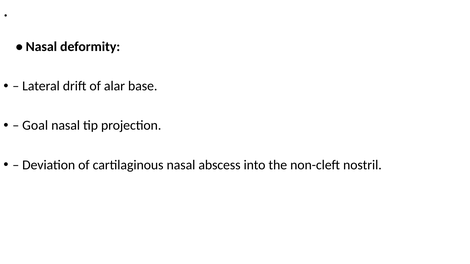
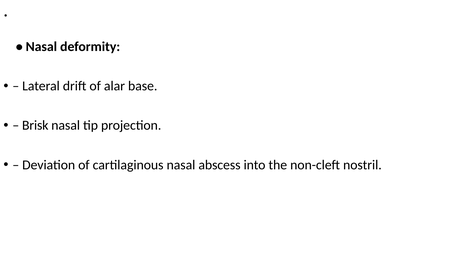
Goal: Goal -> Brisk
